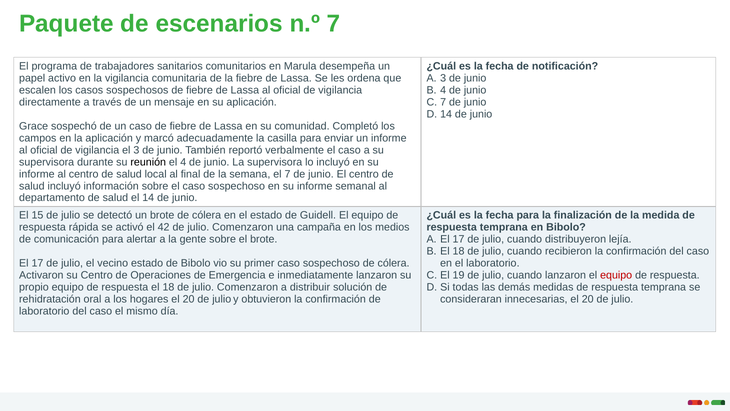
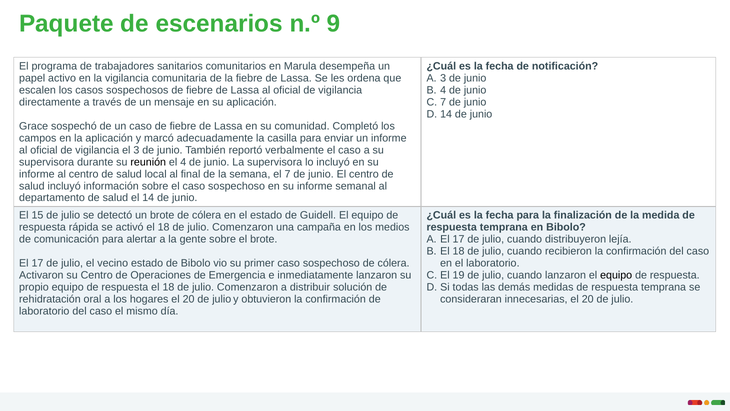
n.º 7: 7 -> 9
activó el 42: 42 -> 18
equipo at (616, 275) colour: red -> black
